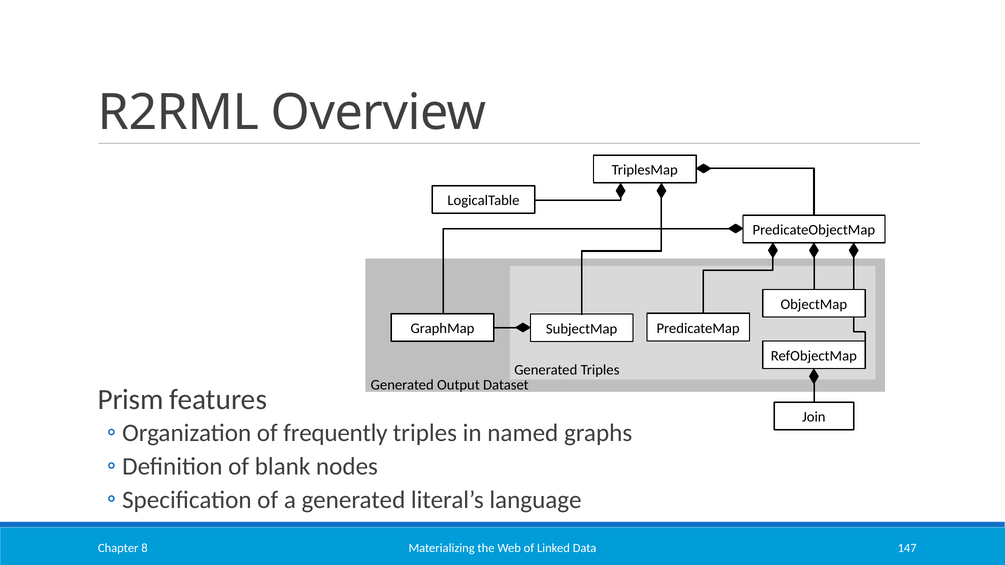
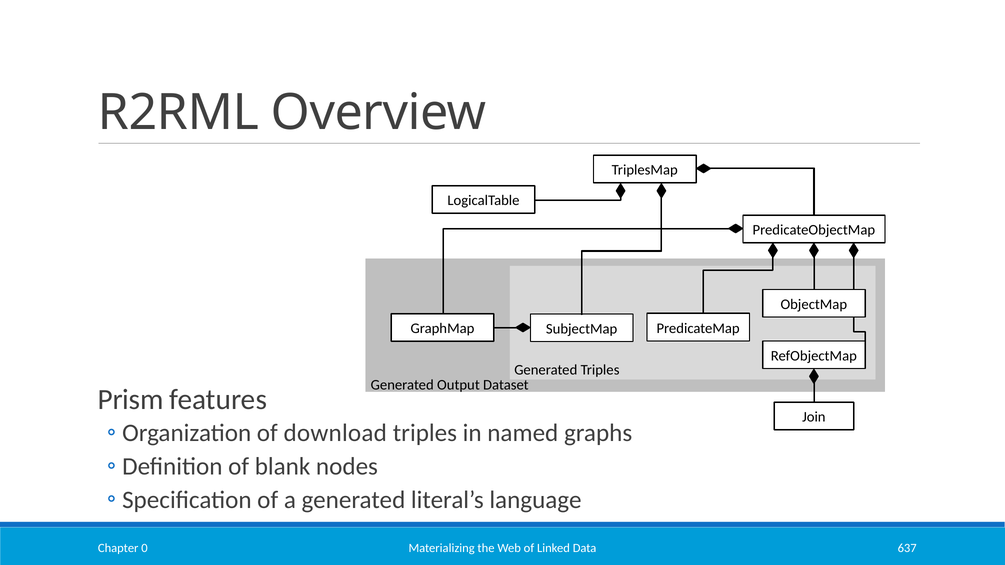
frequently: frequently -> download
147: 147 -> 637
8: 8 -> 0
